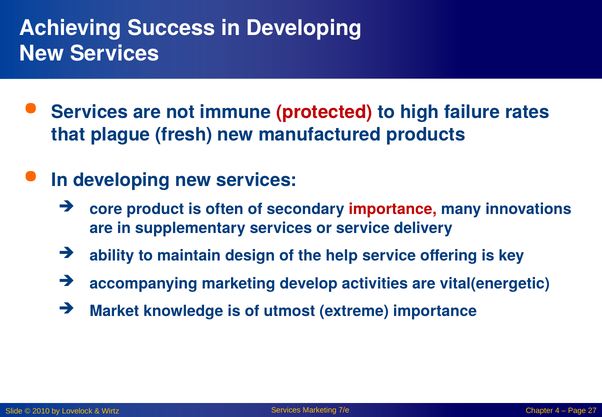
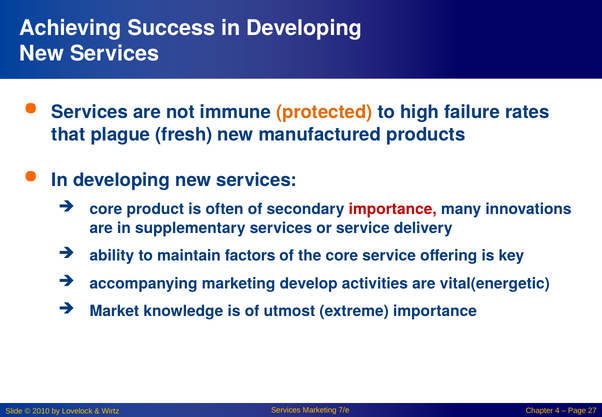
protected colour: red -> orange
design: design -> factors
the help: help -> core
